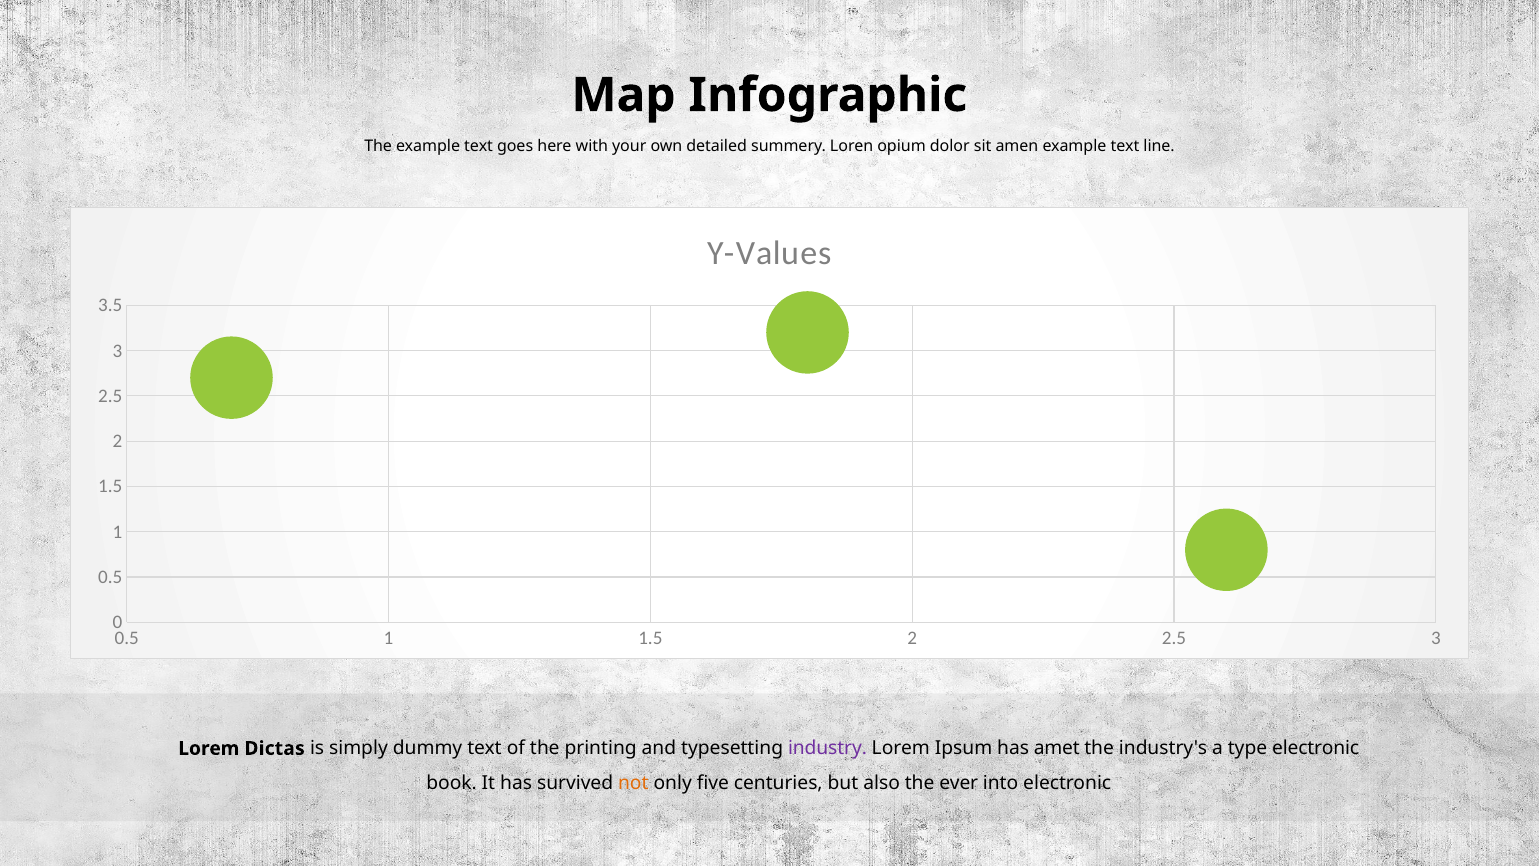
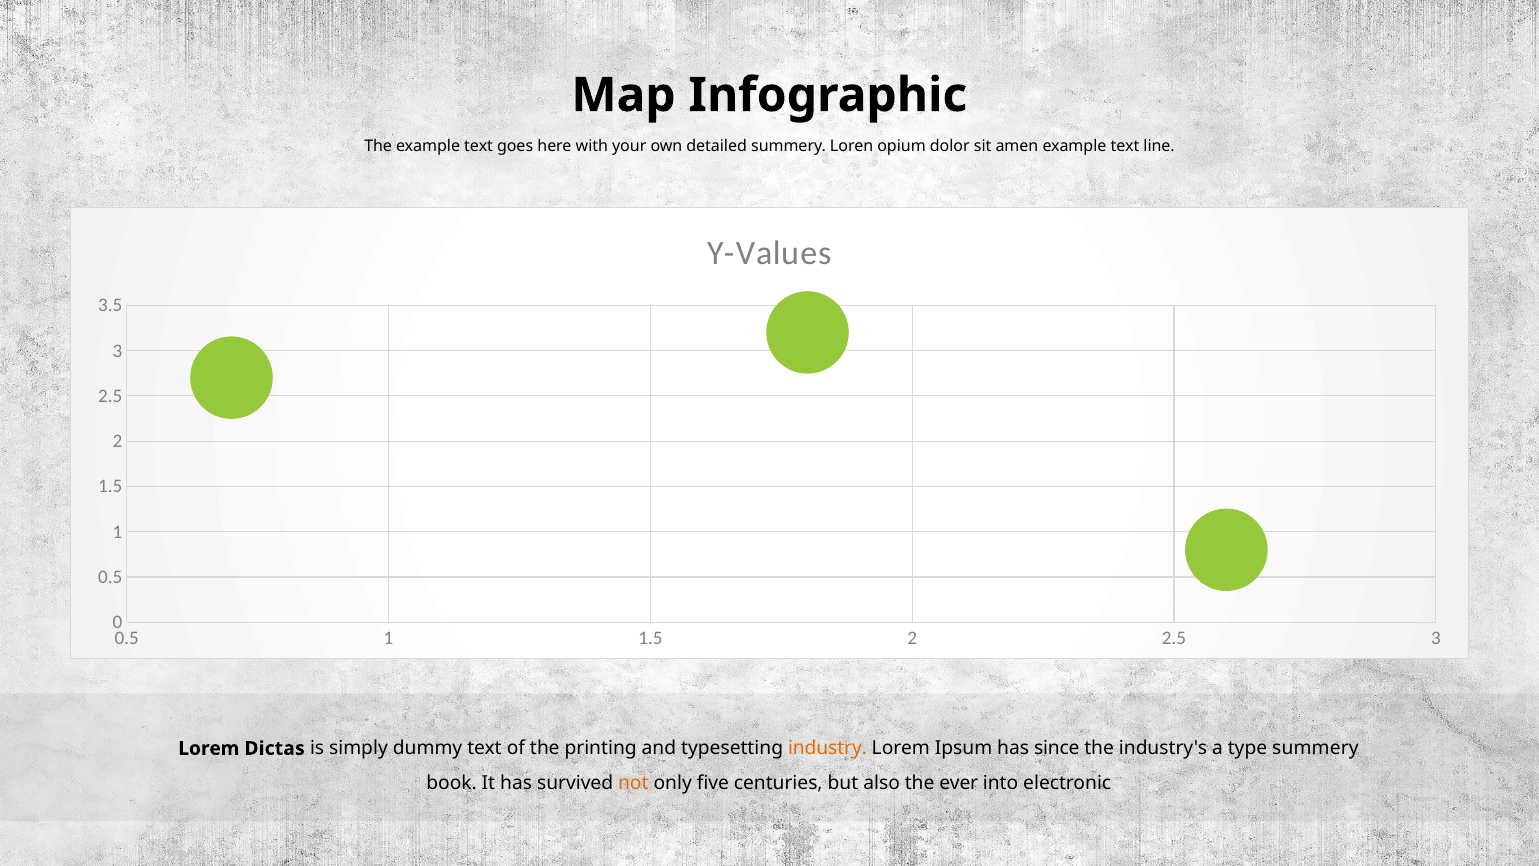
industry colour: purple -> orange
amet: amet -> since
type electronic: electronic -> summery
